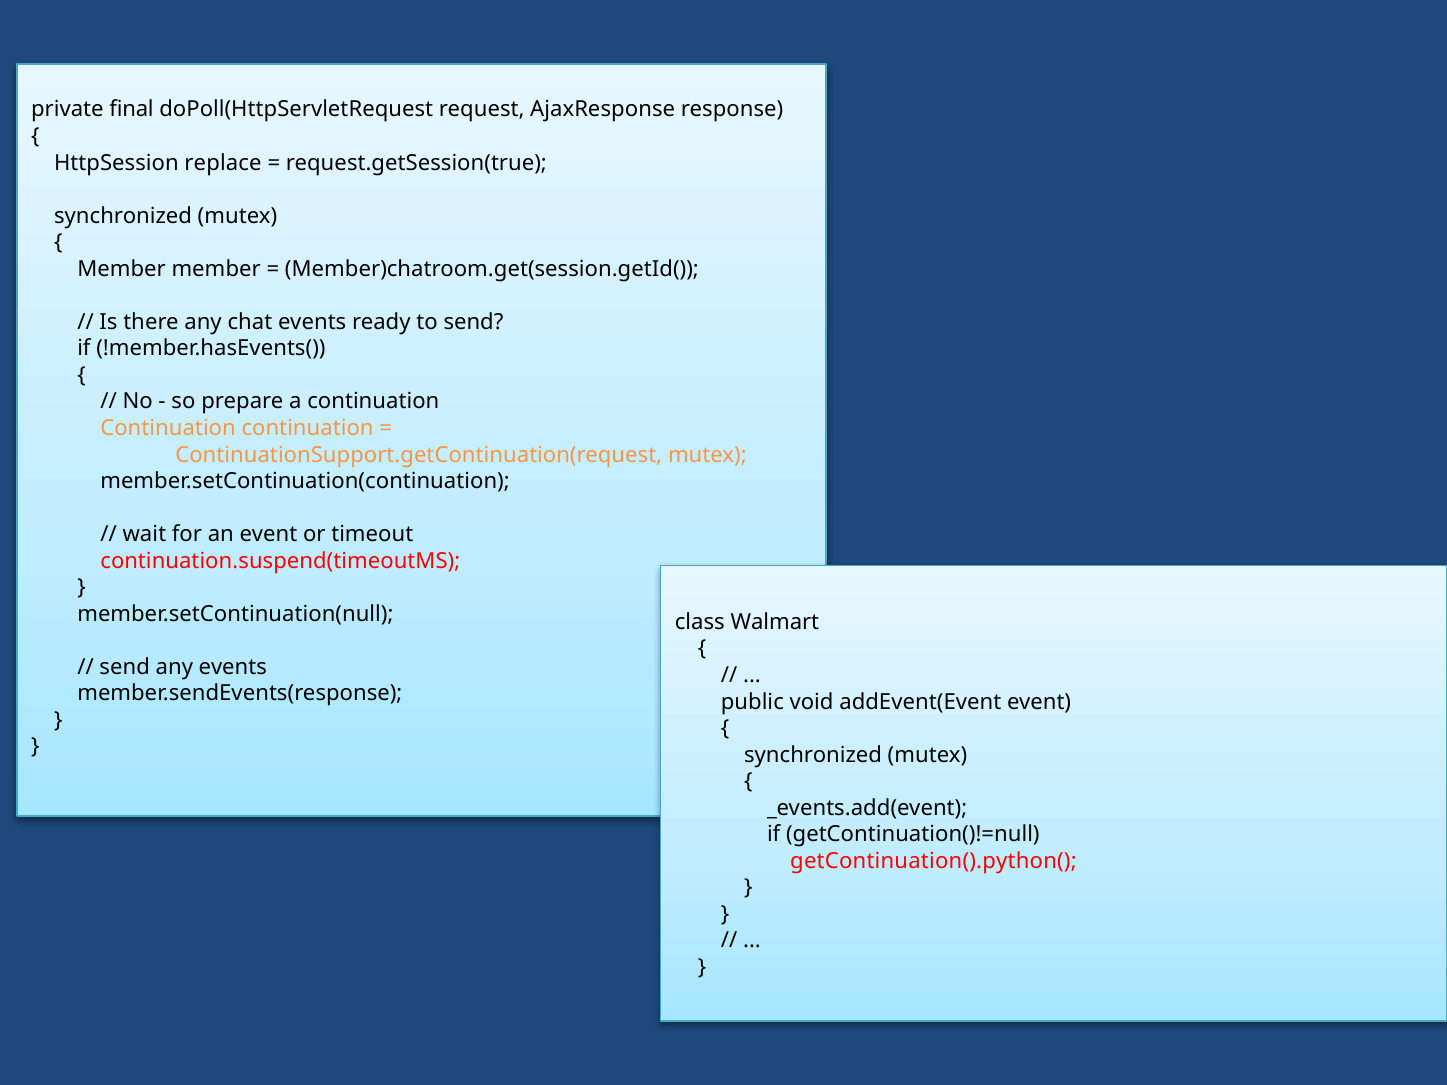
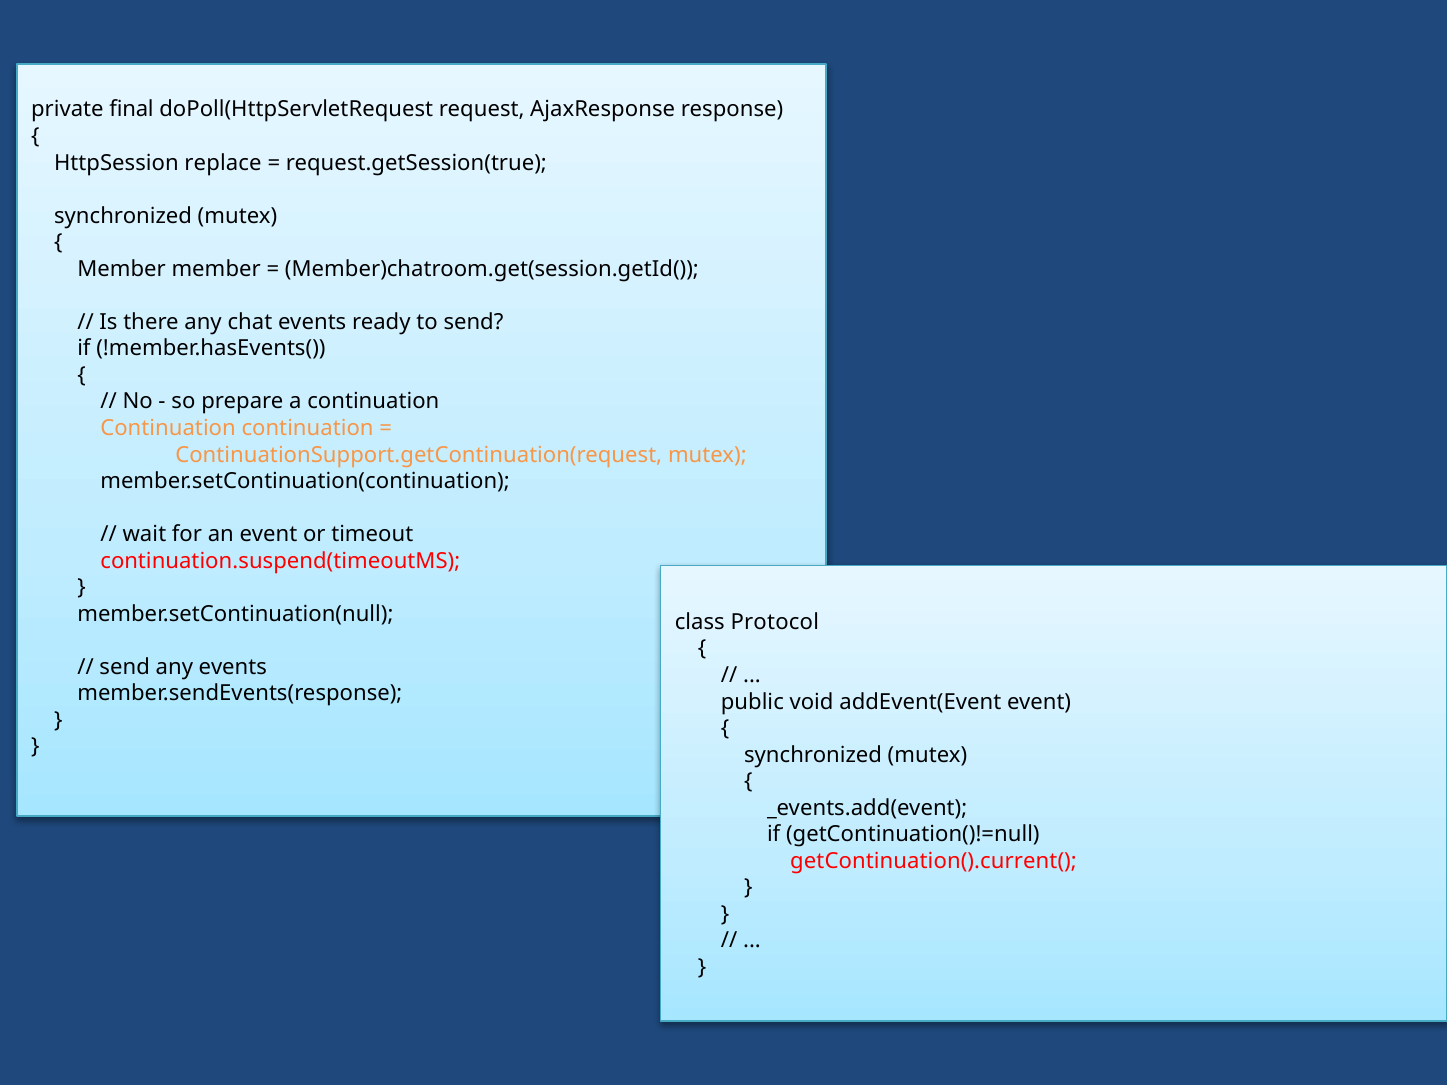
Walmart: Walmart -> Protocol
getContinuation().python(: getContinuation().python( -> getContinuation().current(
